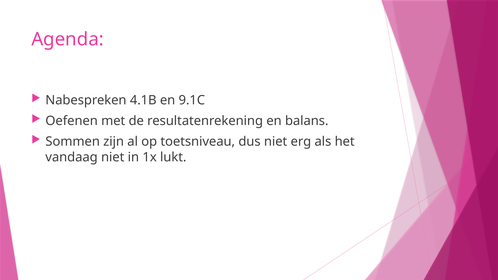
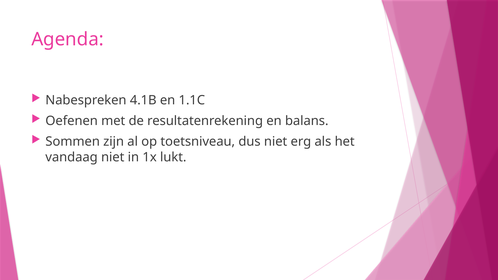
9.1C: 9.1C -> 1.1C
